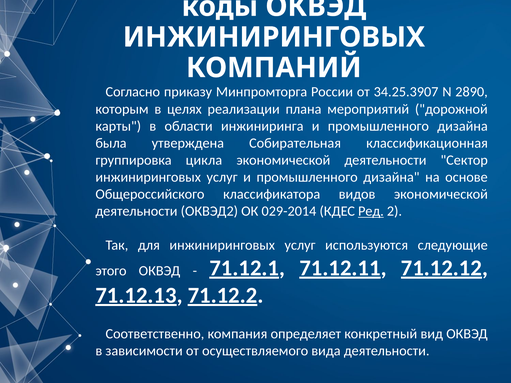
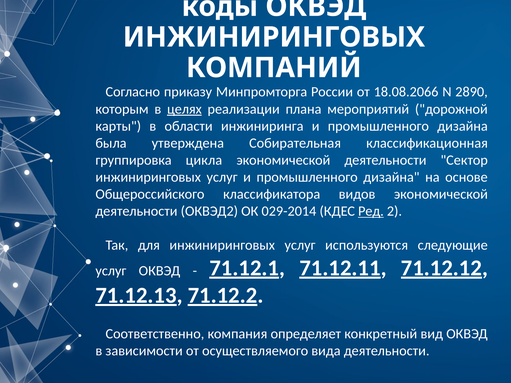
34.25.3907: 34.25.3907 -> 18.08.2066
целях underline: none -> present
этого at (111, 271): этого -> услуг
